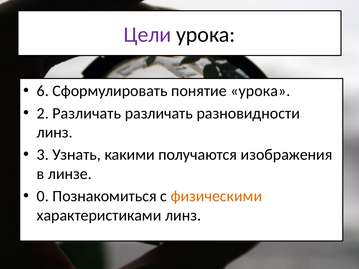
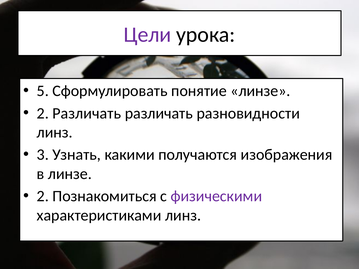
6: 6 -> 5
понятие урока: урока -> линзе
0 at (43, 196): 0 -> 2
физическими colour: orange -> purple
